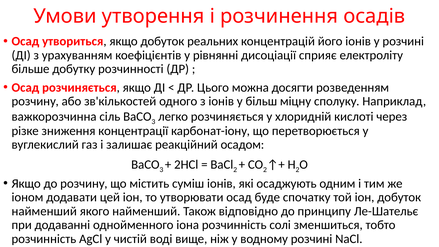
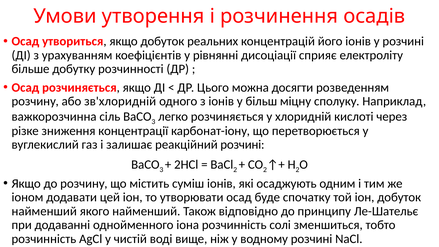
зв'кількостей: зв'кількостей -> зв'хлоридній
реакційний осадом: осадом -> розчині
